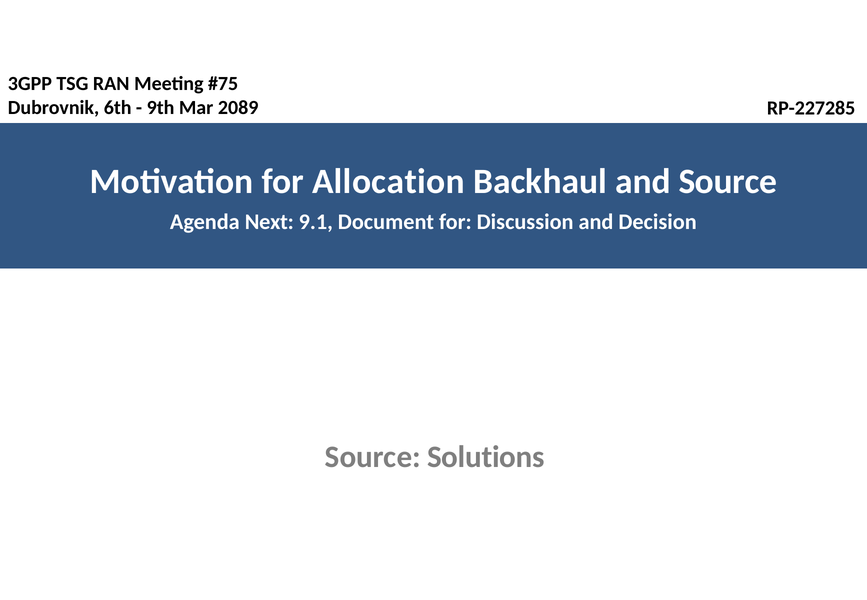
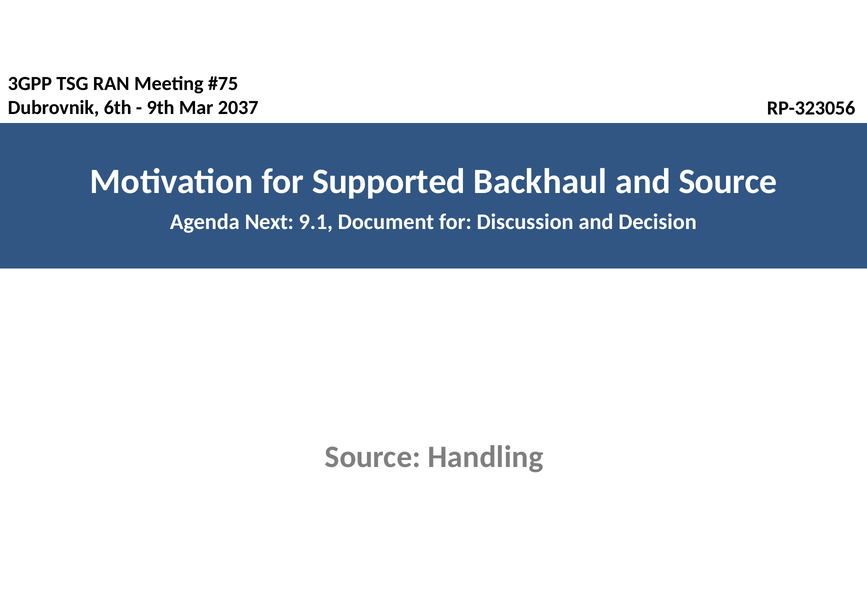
2089: 2089 -> 2037
RP-227285: RP-227285 -> RP-323056
Allocation: Allocation -> Supported
Solutions: Solutions -> Handling
